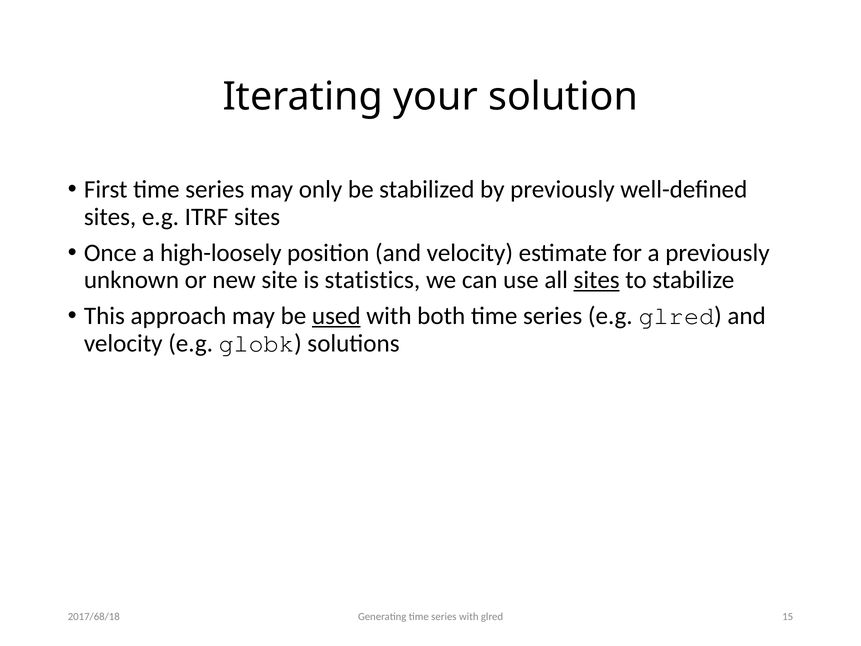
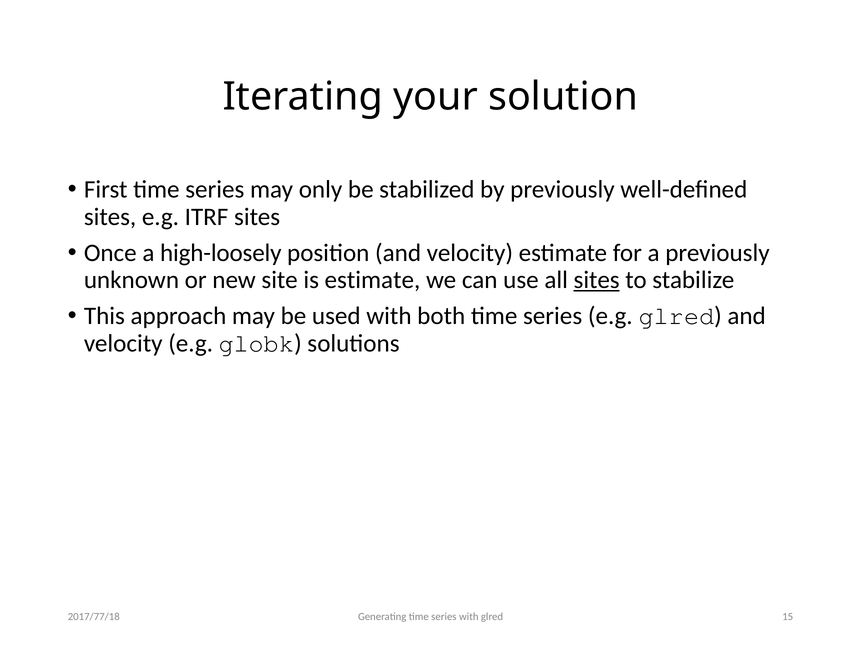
is statistics: statistics -> estimate
used underline: present -> none
2017/68/18: 2017/68/18 -> 2017/77/18
